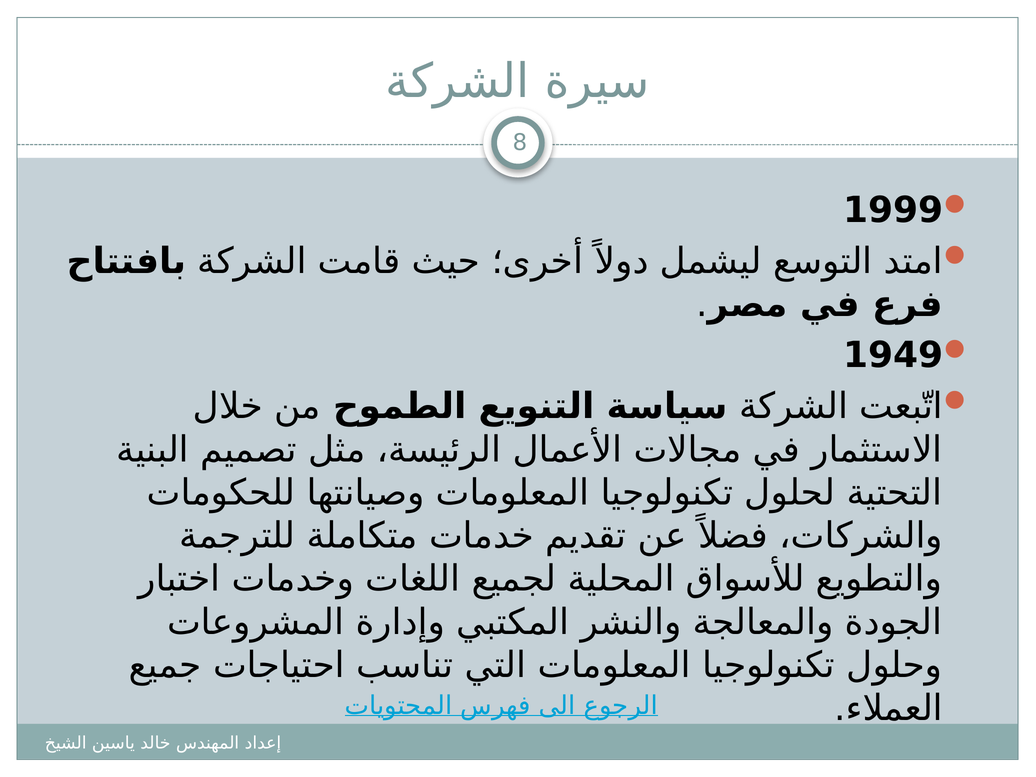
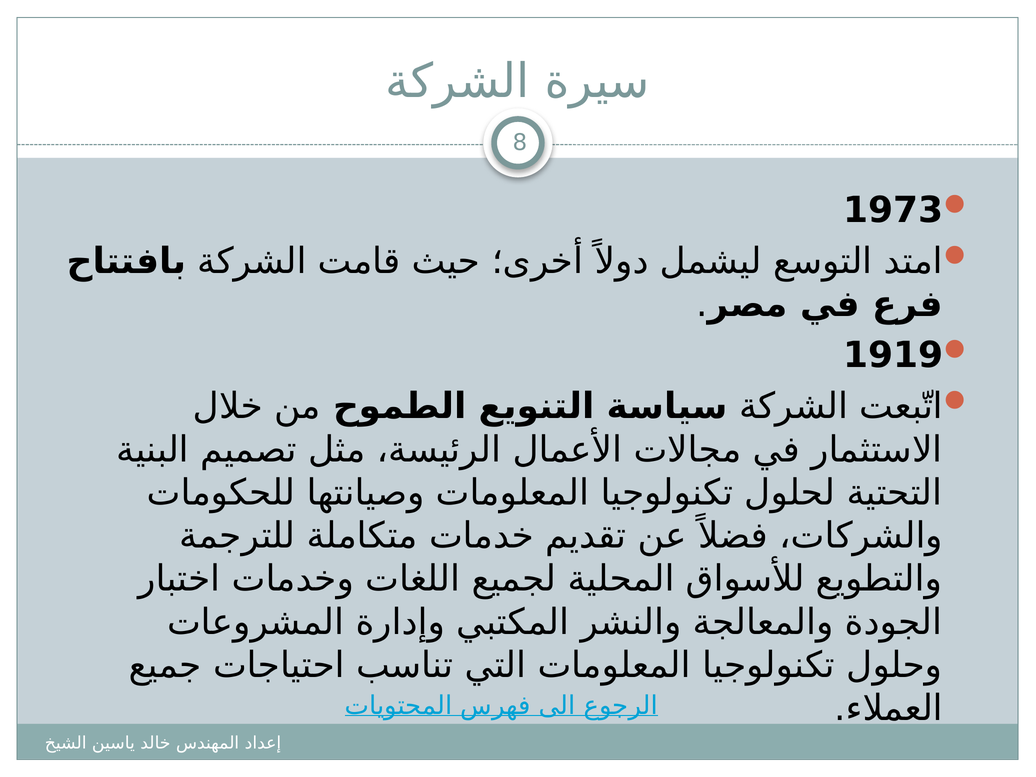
1999: 1999 -> 1973
1949: 1949 -> 1919
